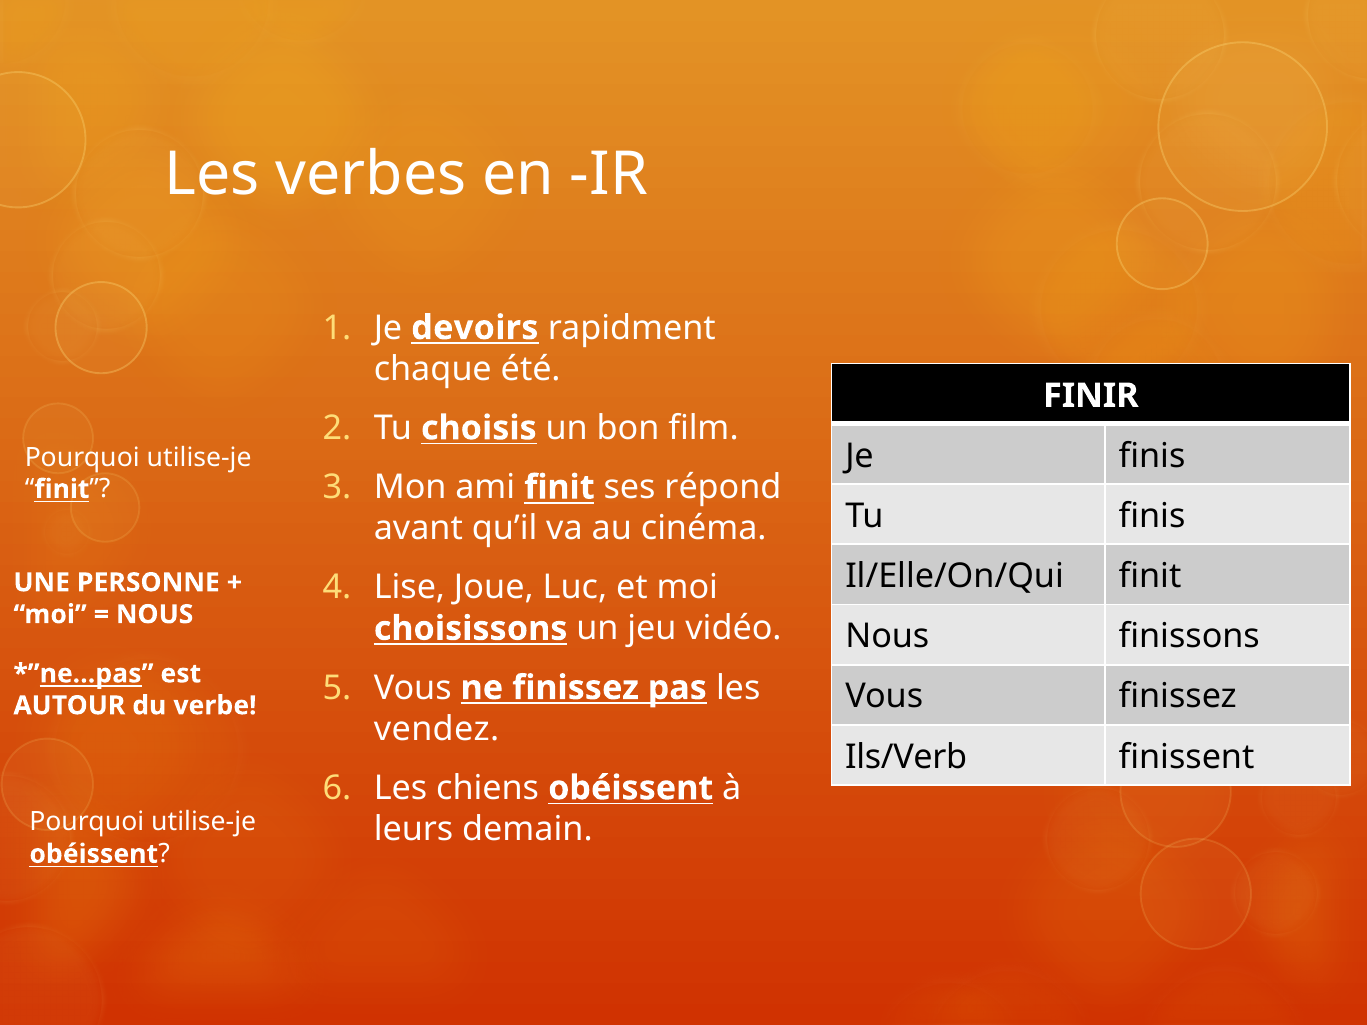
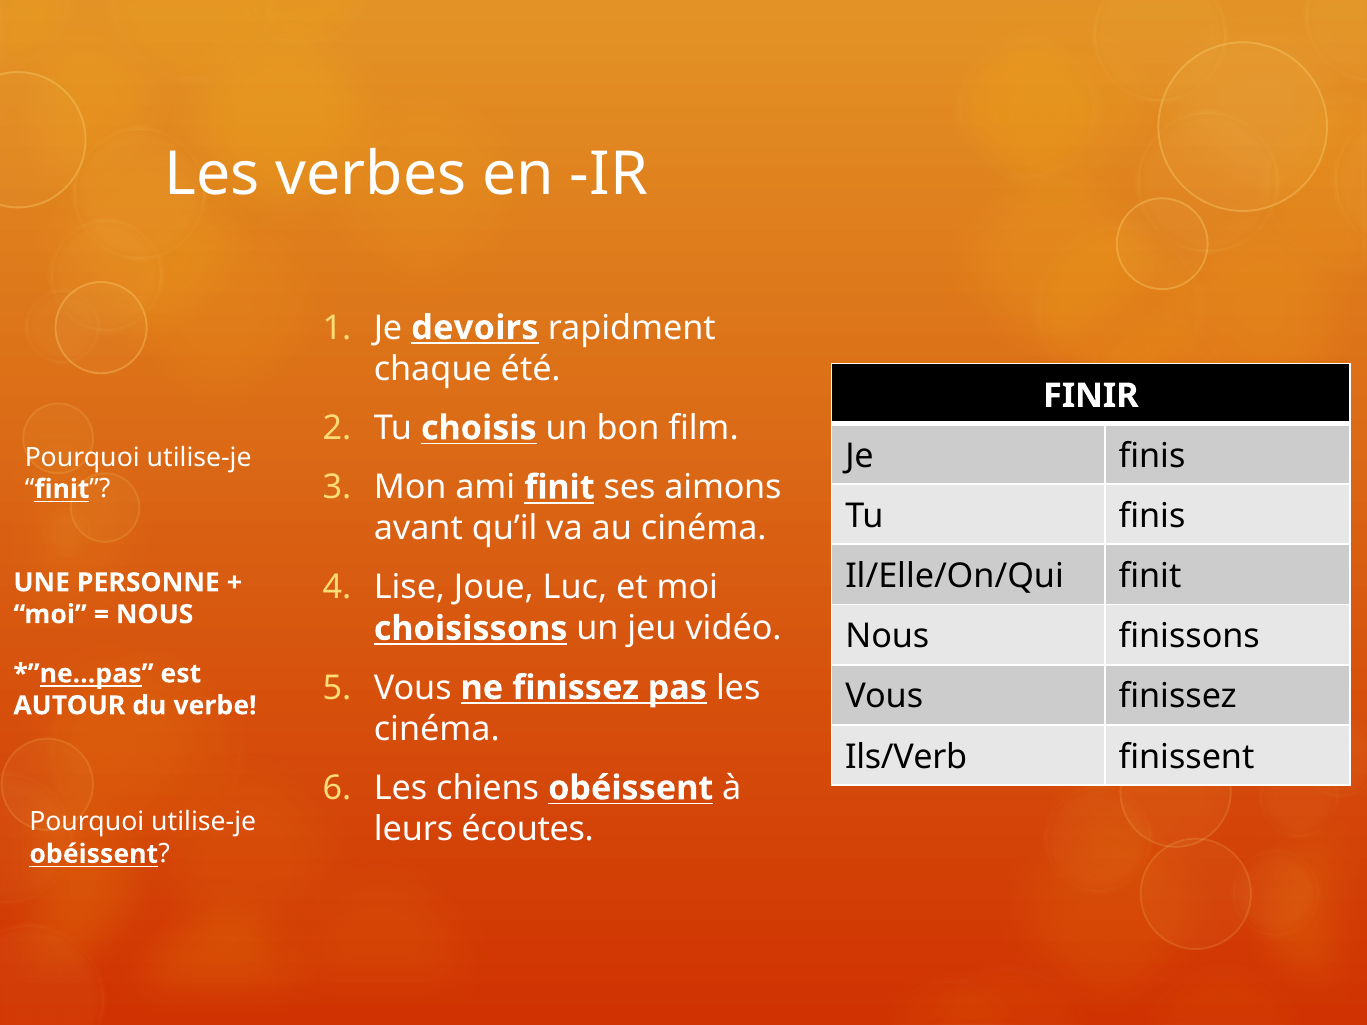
répond: répond -> aimons
vendez at (437, 729): vendez -> cinéma
demain: demain -> écoutes
